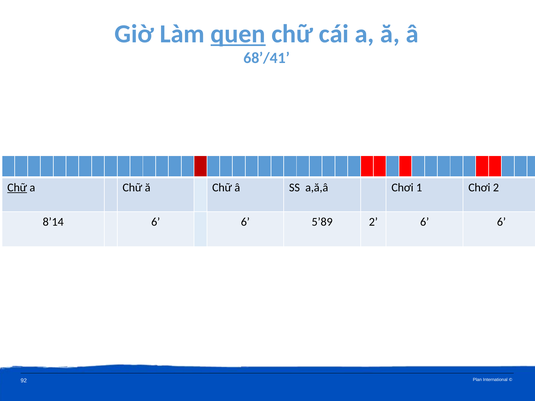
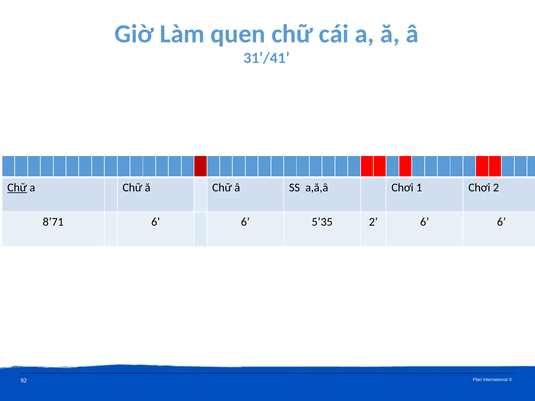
quen underline: present -> none
68’/41: 68’/41 -> 31’/41
8’14: 8’14 -> 8’71
5’89: 5’89 -> 5’35
